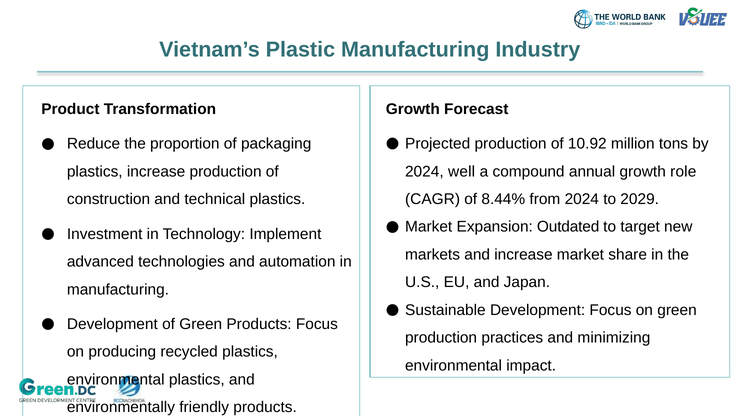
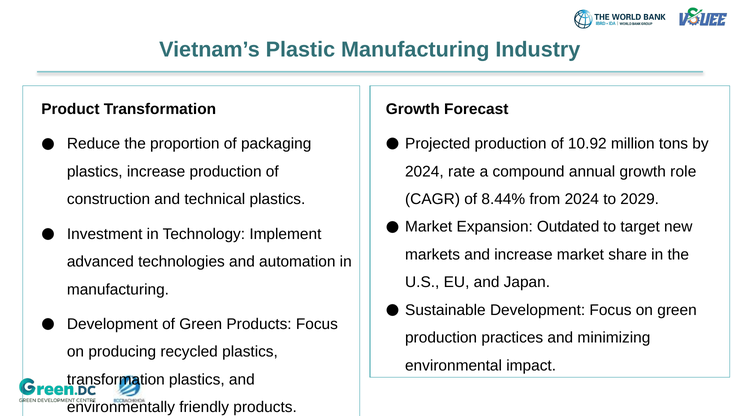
well: well -> rate
environmental at (116, 380): environmental -> transformation
